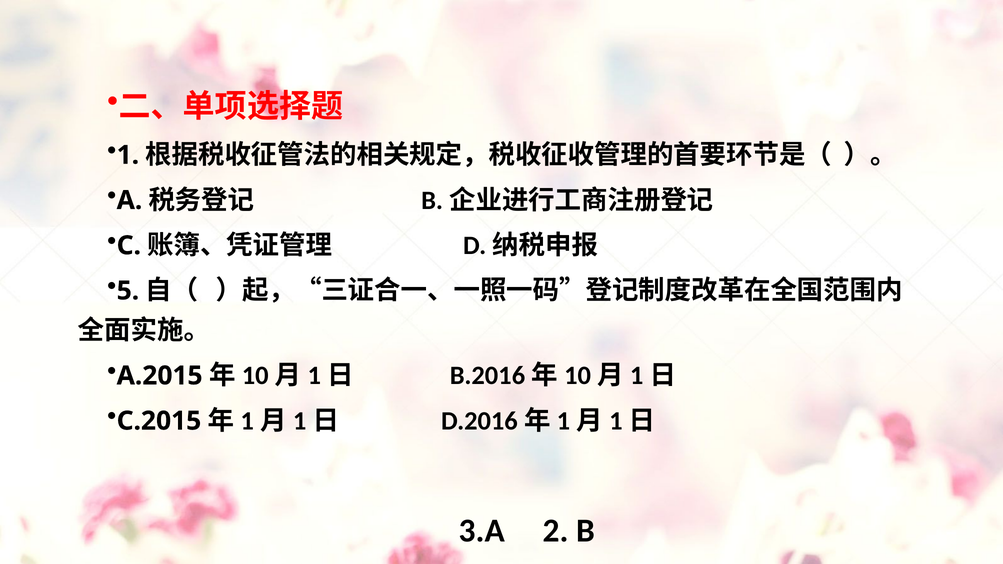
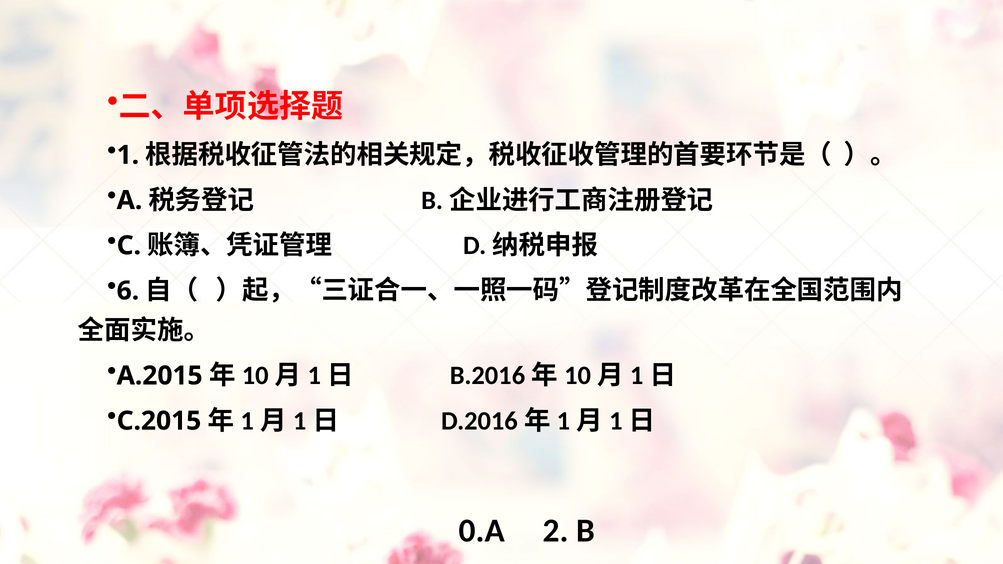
5: 5 -> 6
3.A: 3.A -> 0.A
